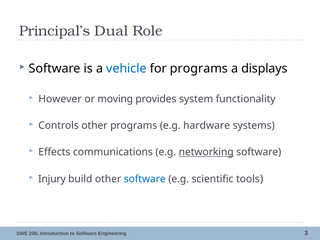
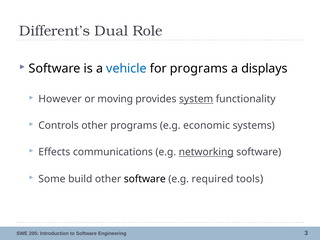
Principal’s: Principal’s -> Different’s
system underline: none -> present
hardware: hardware -> economic
Injury: Injury -> Some
software at (145, 179) colour: blue -> black
scientific: scientific -> required
